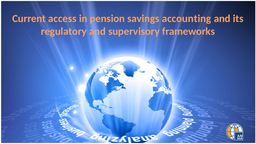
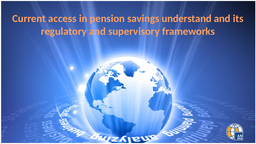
accounting: accounting -> understand
